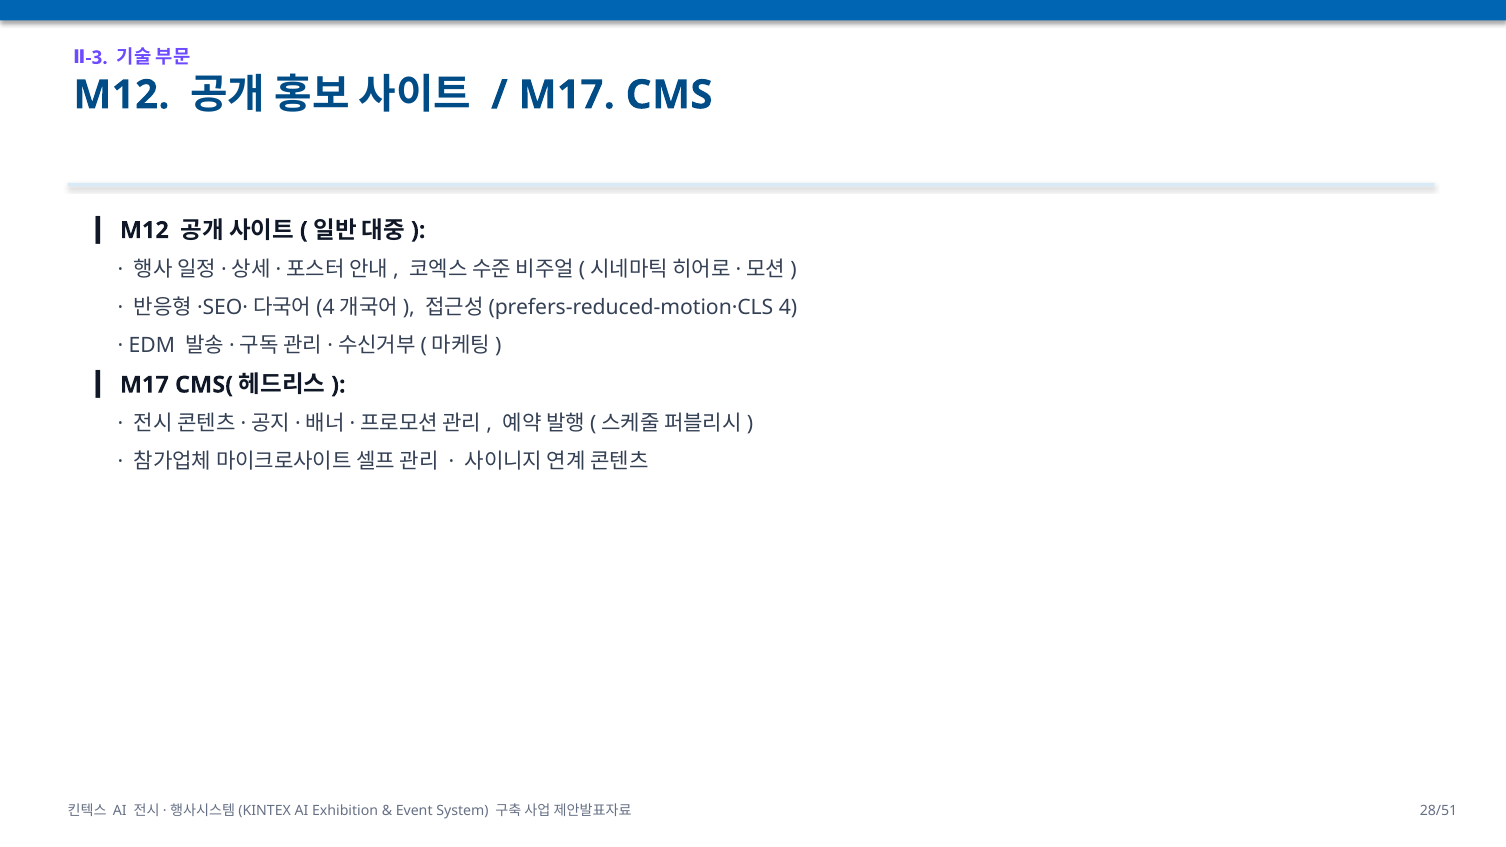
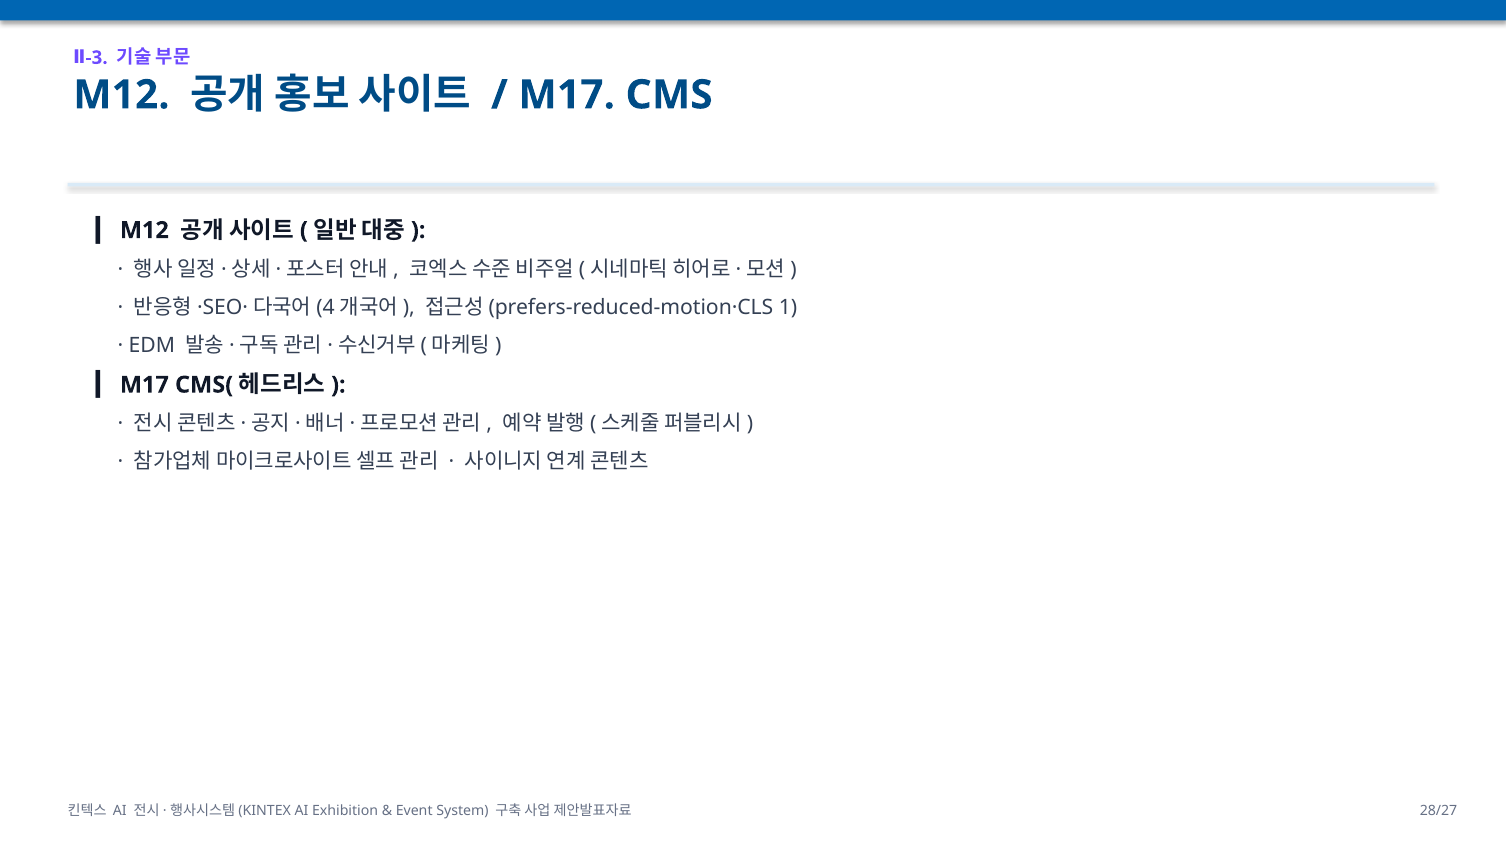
4: 4 -> 1
28/51: 28/51 -> 28/27
